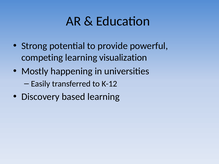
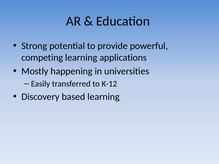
visualization: visualization -> applications
